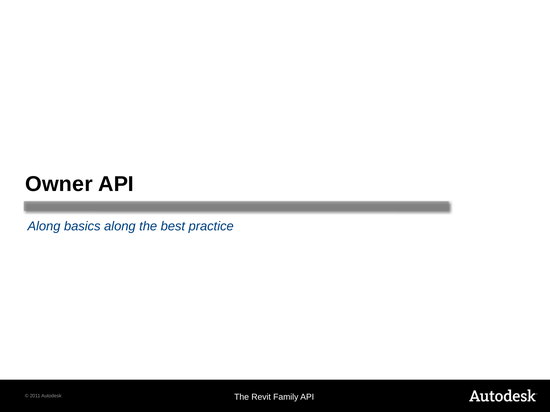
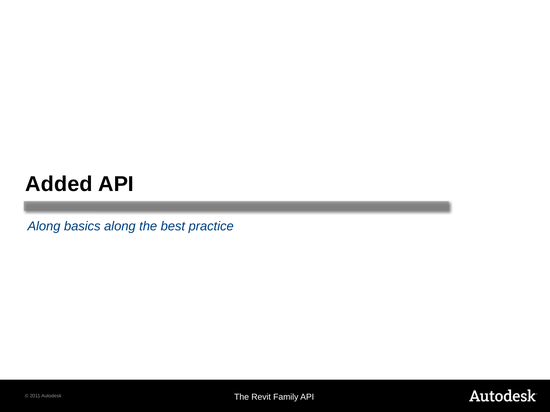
Owner: Owner -> Added
